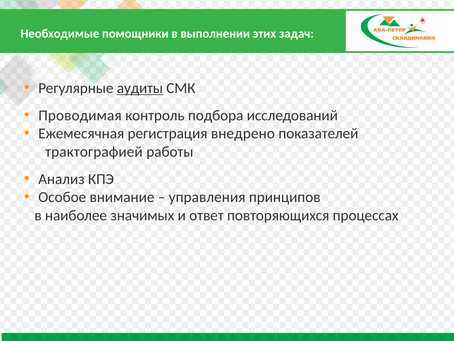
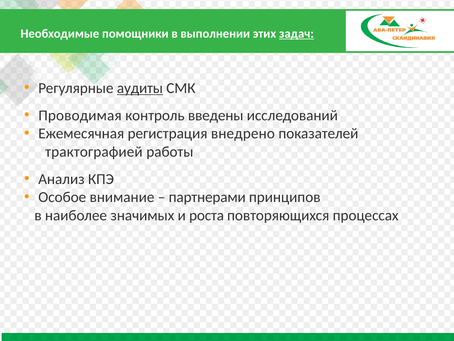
задач underline: none -> present
подбора: подбора -> введены
управления: управления -> партнерами
ответ: ответ -> роста
